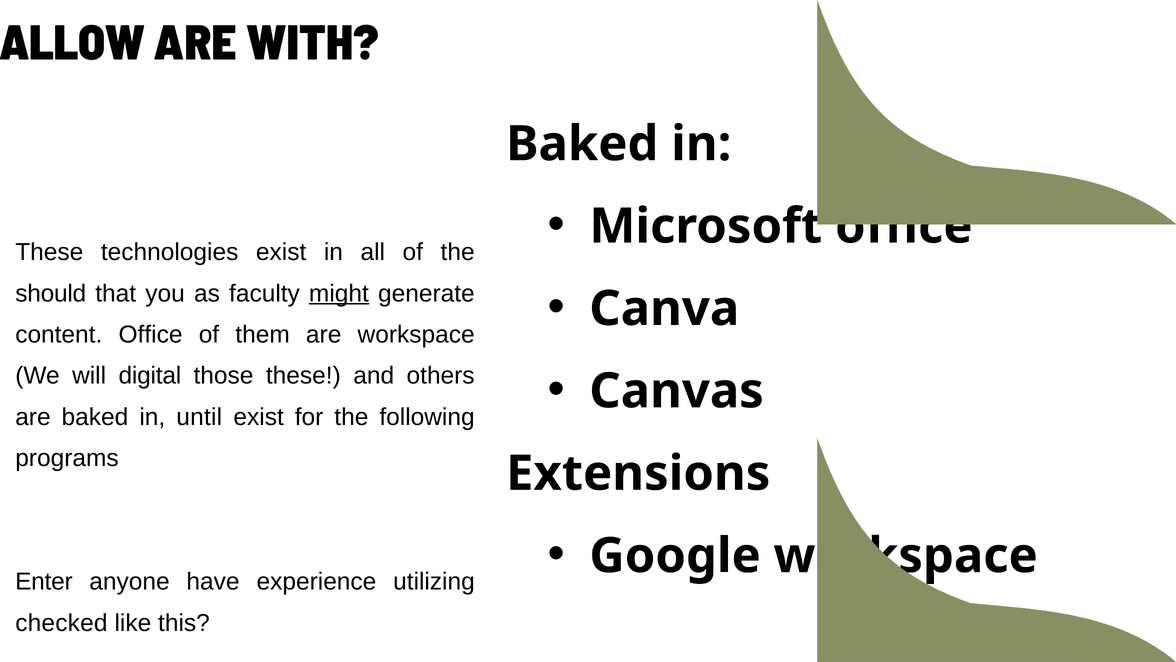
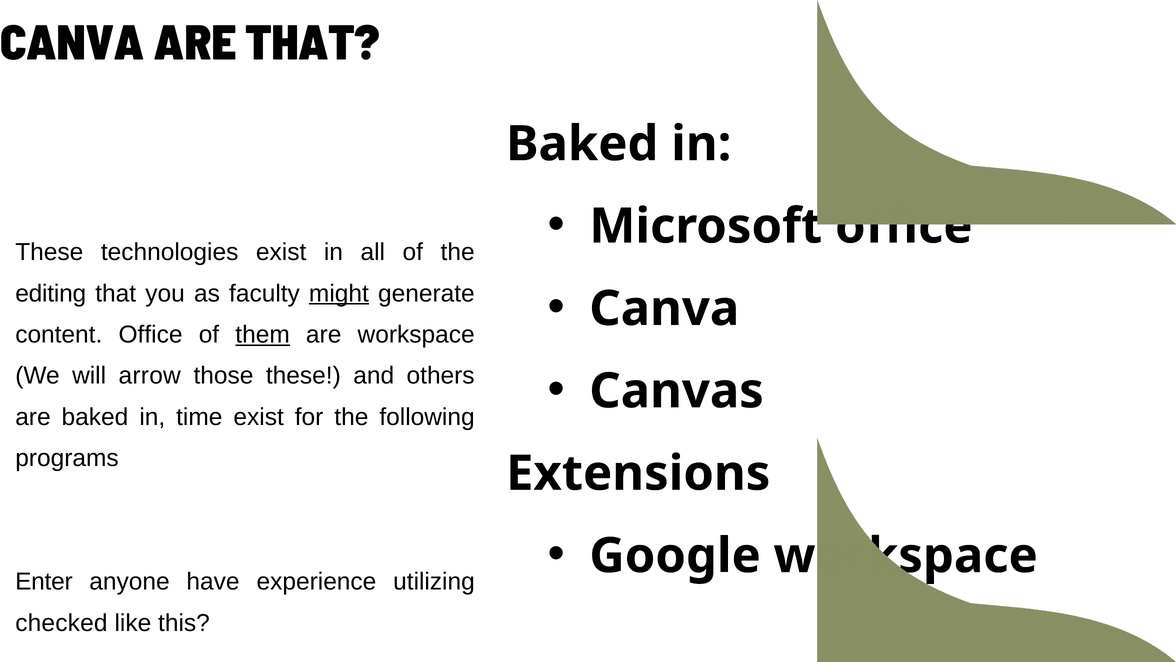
ALLOW at (72, 43): ALLOW -> CANVA
ARE WITH: WITH -> THAT
should: should -> editing
them underline: none -> present
digital: digital -> arrow
until: until -> time
